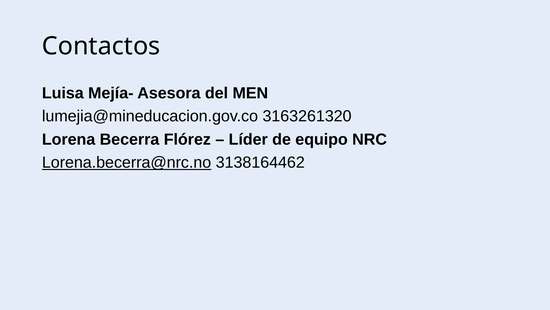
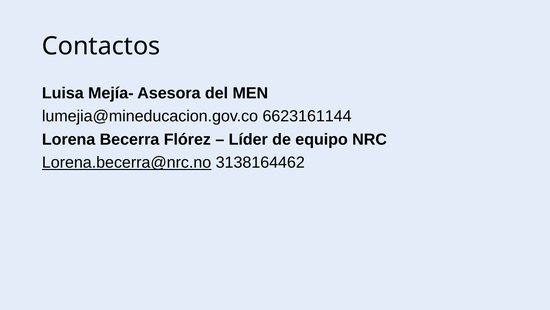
3163261320: 3163261320 -> 6623161144
